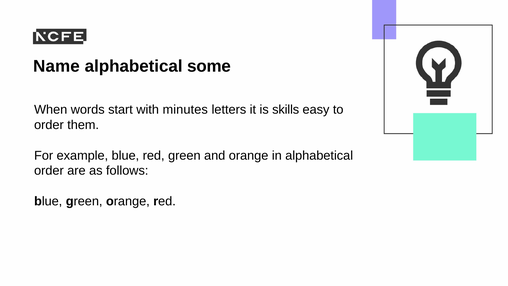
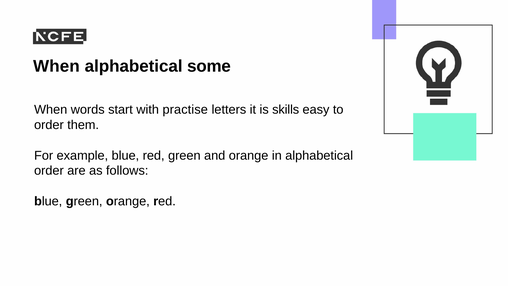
Name at (56, 66): Name -> When
minutes: minutes -> practise
